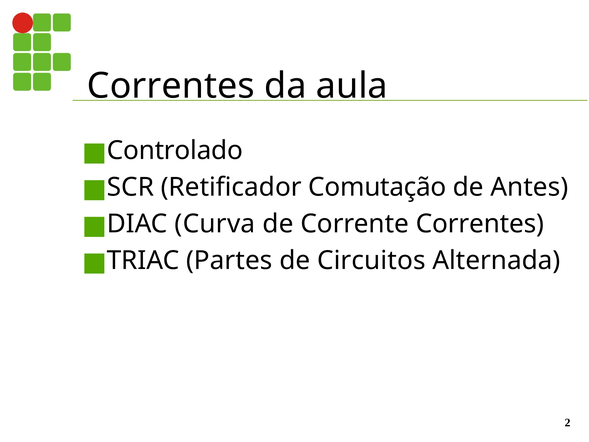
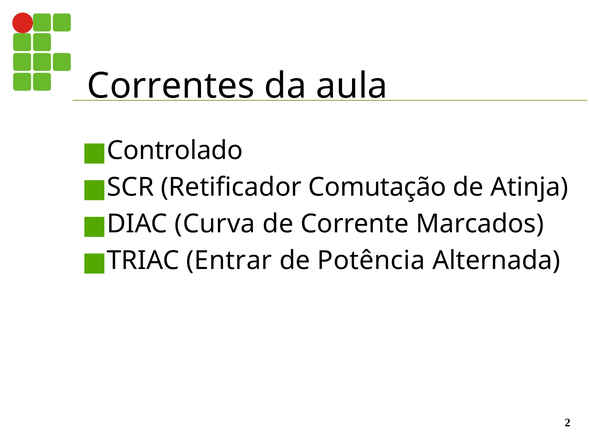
Antes: Antes -> Atinja
Corrente Correntes: Correntes -> Marcados
Partes: Partes -> Entrar
Circuitos: Circuitos -> Potência
